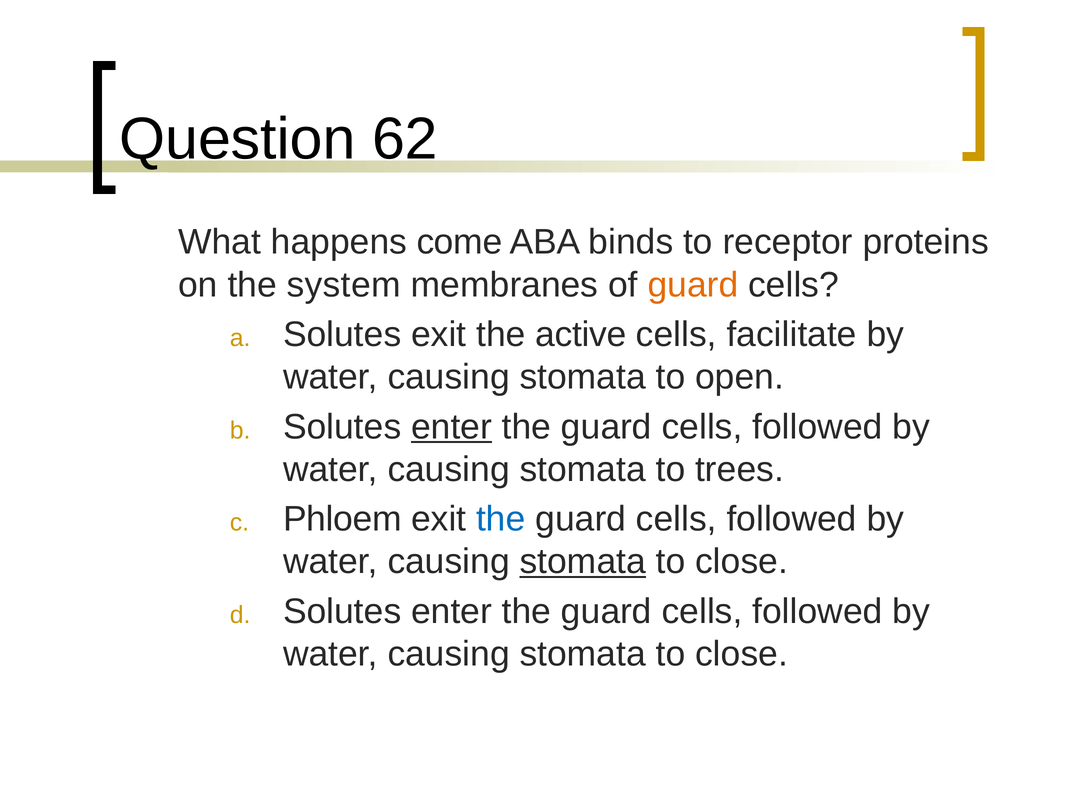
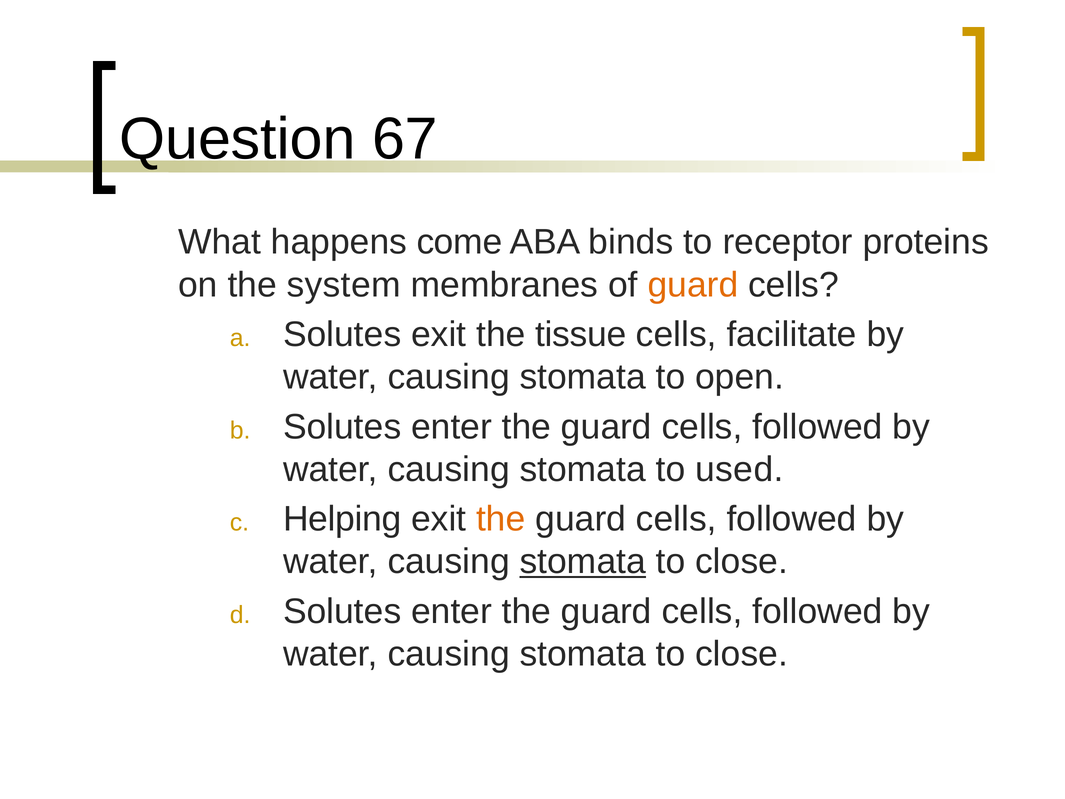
62: 62 -> 67
active: active -> tissue
enter at (452, 427) underline: present -> none
trees: trees -> used
Phloem: Phloem -> Helping
the at (501, 519) colour: blue -> orange
